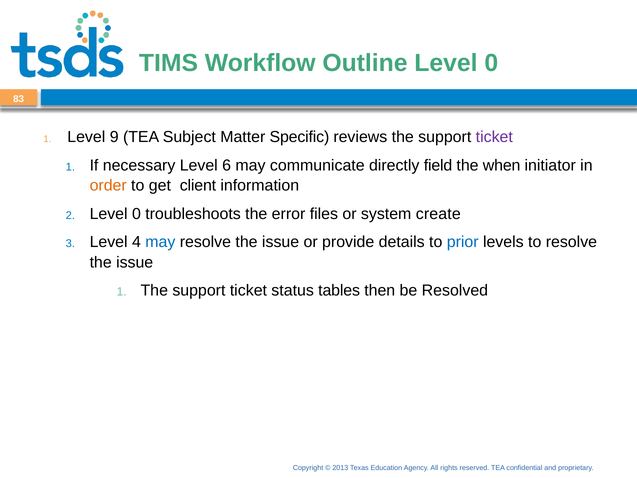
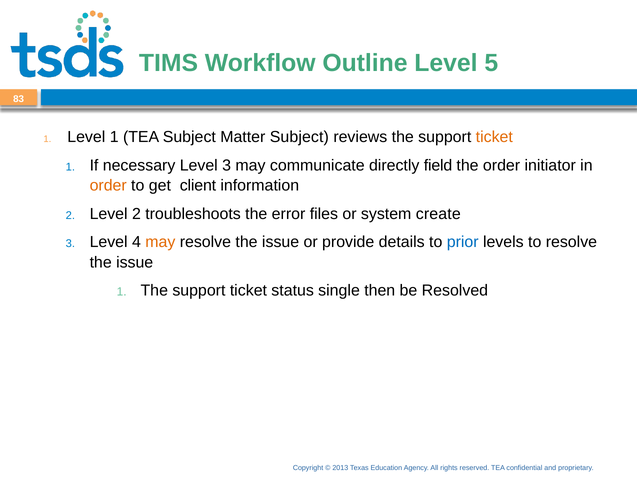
0 at (491, 63): 0 -> 5
Level 9: 9 -> 1
Matter Specific: Specific -> Subject
ticket at (494, 137) colour: purple -> orange
Level 6: 6 -> 3
the when: when -> order
0 at (136, 214): 0 -> 2
may at (160, 242) colour: blue -> orange
tables: tables -> single
